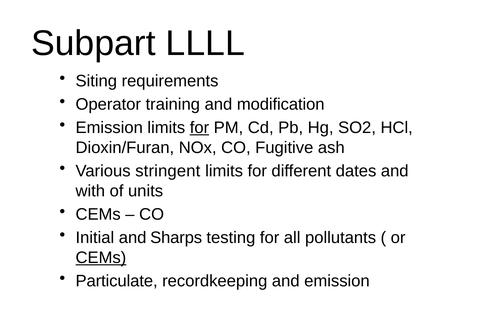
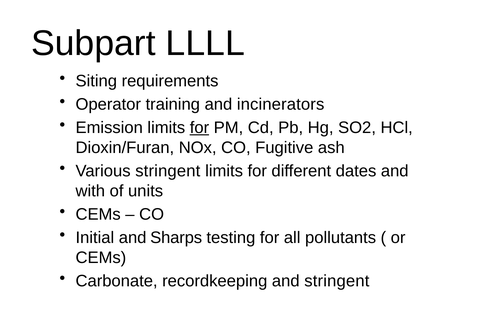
modification: modification -> incinerators
CEMs at (101, 257) underline: present -> none
Particulate: Particulate -> Carbonate
and emission: emission -> stringent
